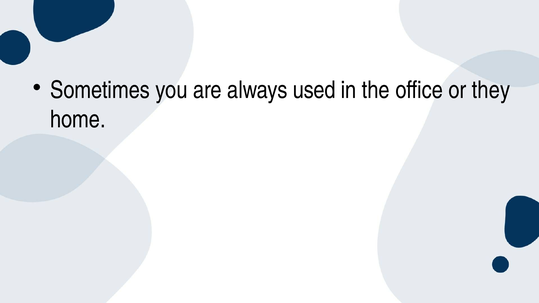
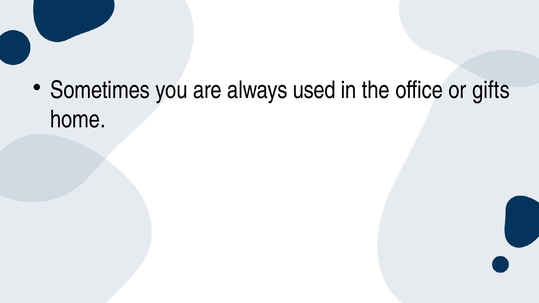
they: they -> gifts
